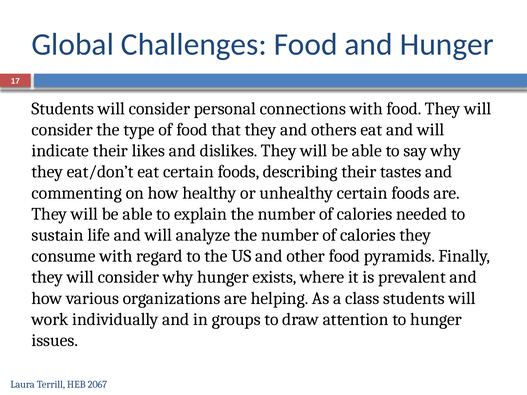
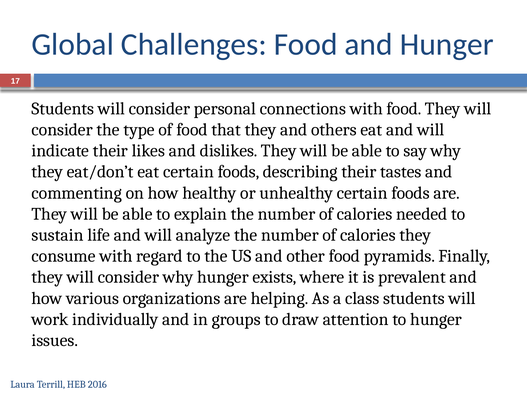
2067: 2067 -> 2016
